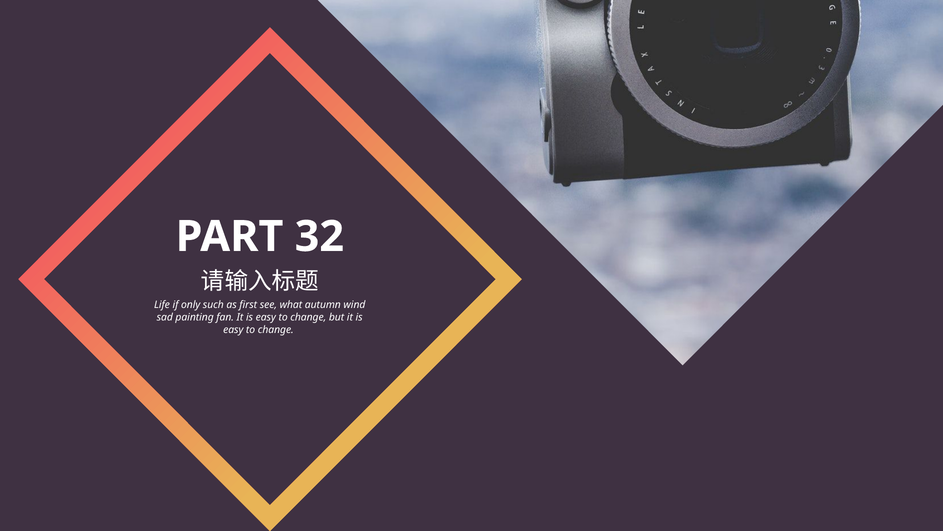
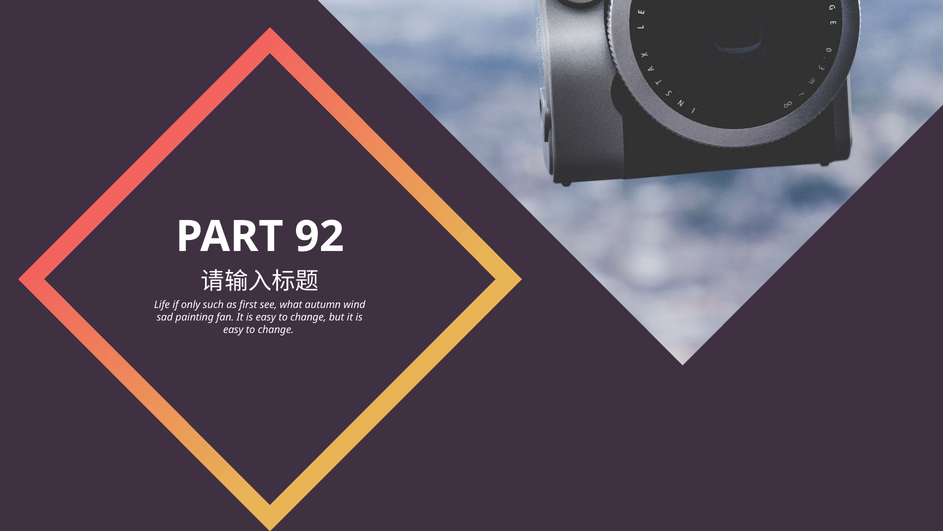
32: 32 -> 92
